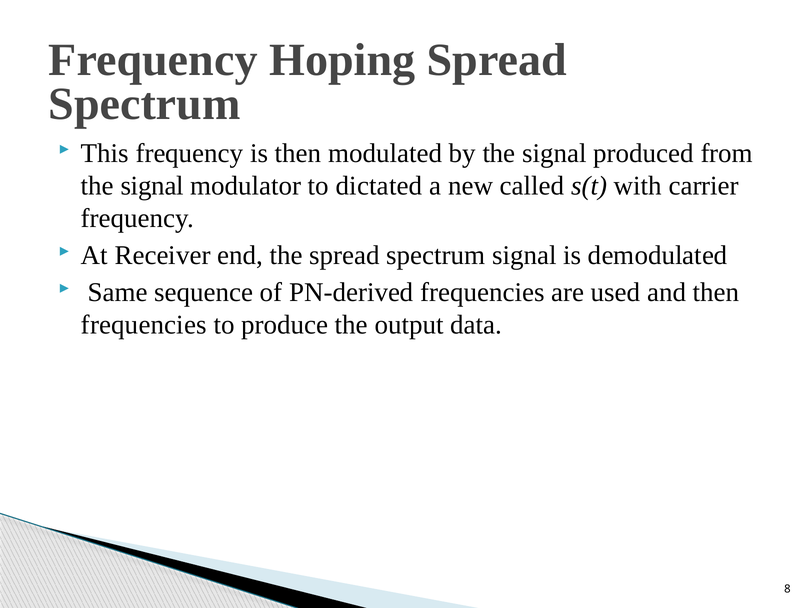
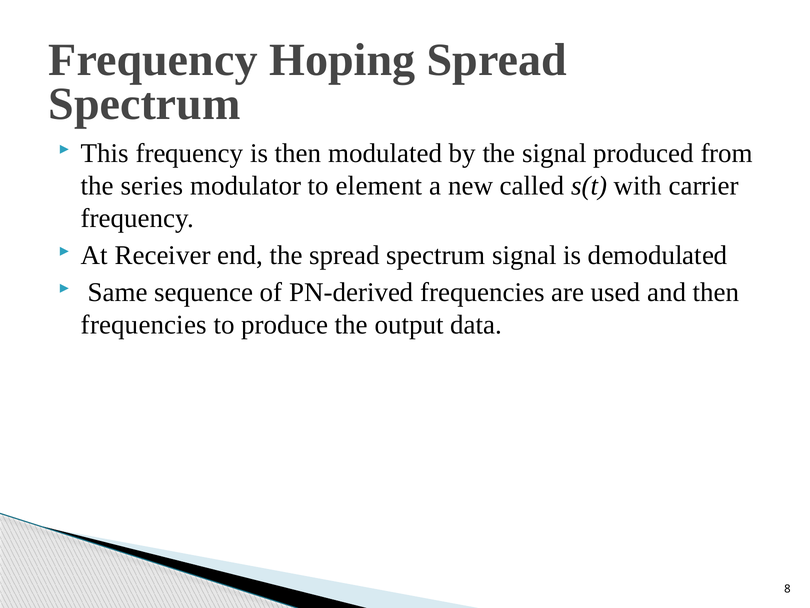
signal at (152, 186): signal -> series
dictated: dictated -> element
